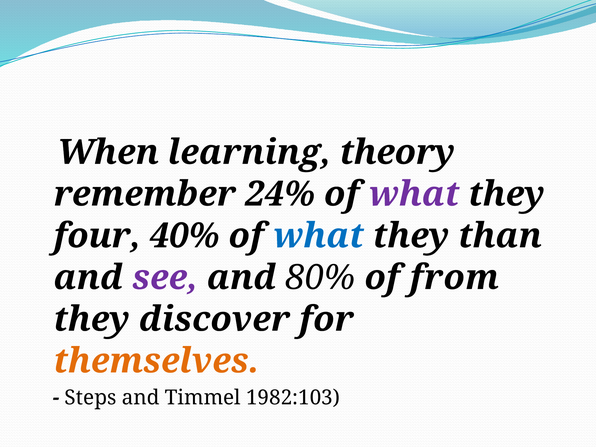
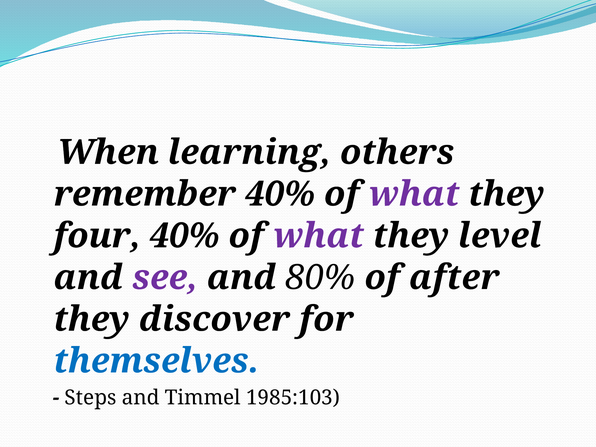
theory: theory -> others
remember 24%: 24% -> 40%
what at (318, 236) colour: blue -> purple
than: than -> level
from: from -> after
themselves colour: orange -> blue
1982:103: 1982:103 -> 1985:103
